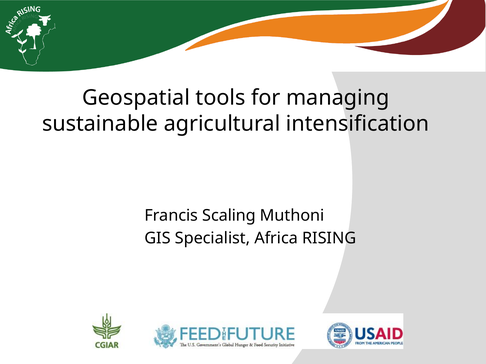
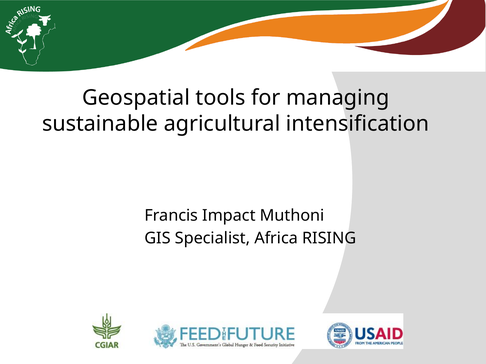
Scaling: Scaling -> Impact
